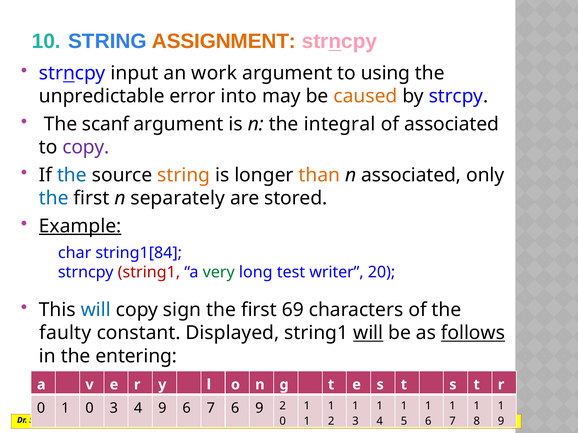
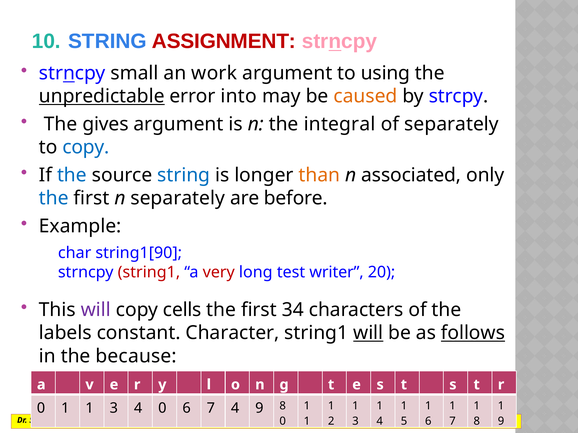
ASSIGNMENT colour: orange -> red
input: input -> small
unpredictable underline: none -> present
scanf: scanf -> gives
of associated: associated -> separately
copy at (86, 147) colour: purple -> blue
string at (184, 175) colour: orange -> blue
stored: stored -> before
Example underline: present -> none
string1[84: string1[84 -> string1[90
very colour: green -> red
will at (96, 310) colour: blue -> purple
sign: sign -> cells
69: 69 -> 34
faulty: faulty -> labels
Displayed: Displayed -> Character
entering: entering -> because
0 at (90, 408): 0 -> 1
4 9: 9 -> 0
7 6: 6 -> 4
9 2: 2 -> 8
